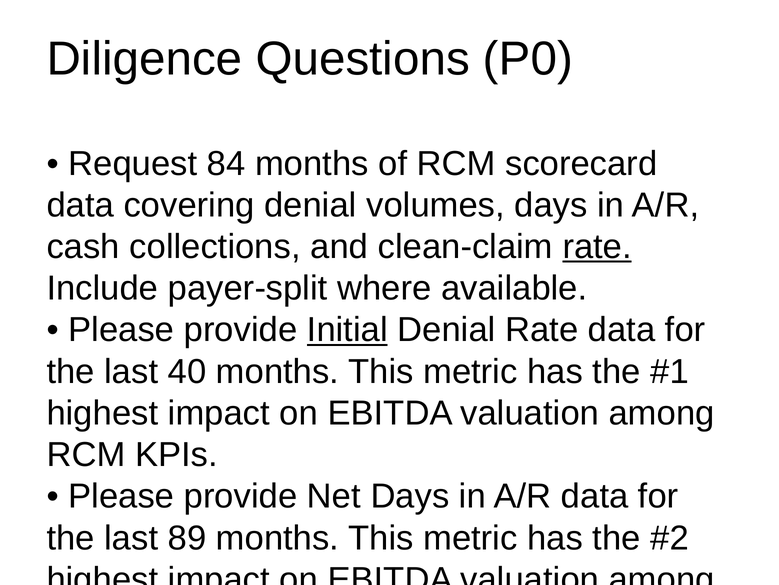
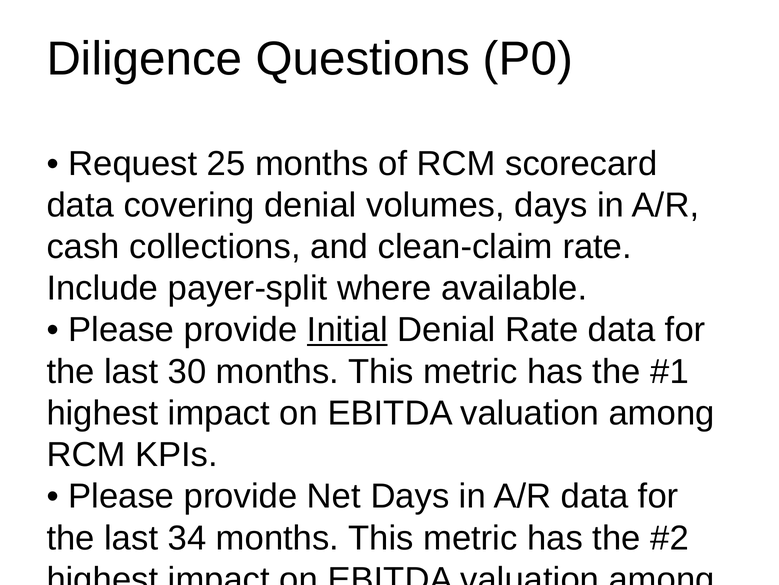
84: 84 -> 25
rate at (597, 246) underline: present -> none
40: 40 -> 30
89: 89 -> 34
